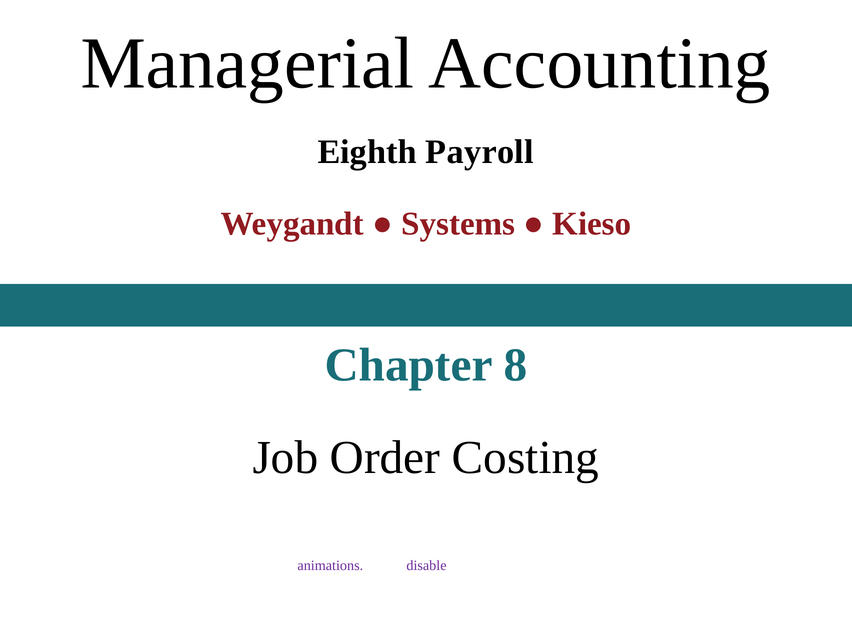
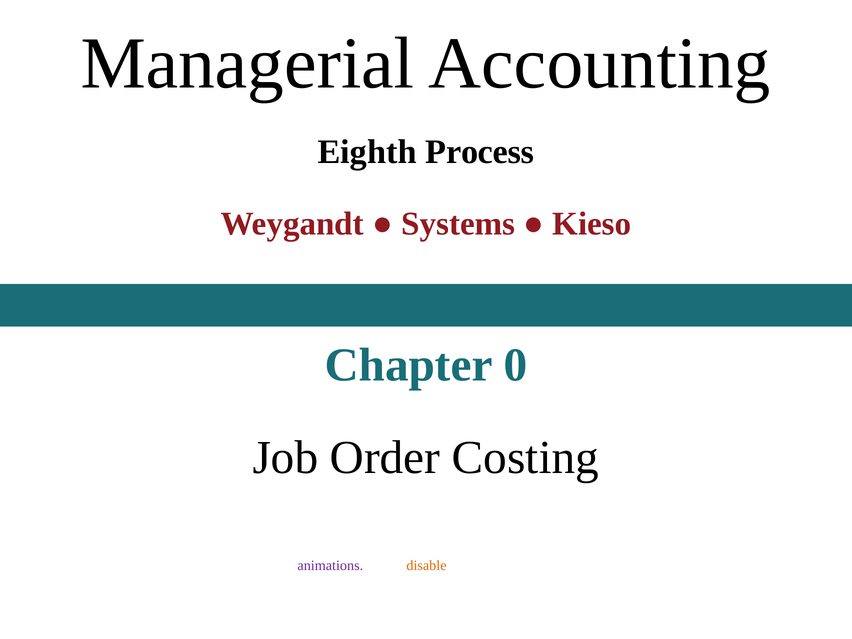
Payroll: Payroll -> Process
8: 8 -> 0
disable colour: purple -> orange
